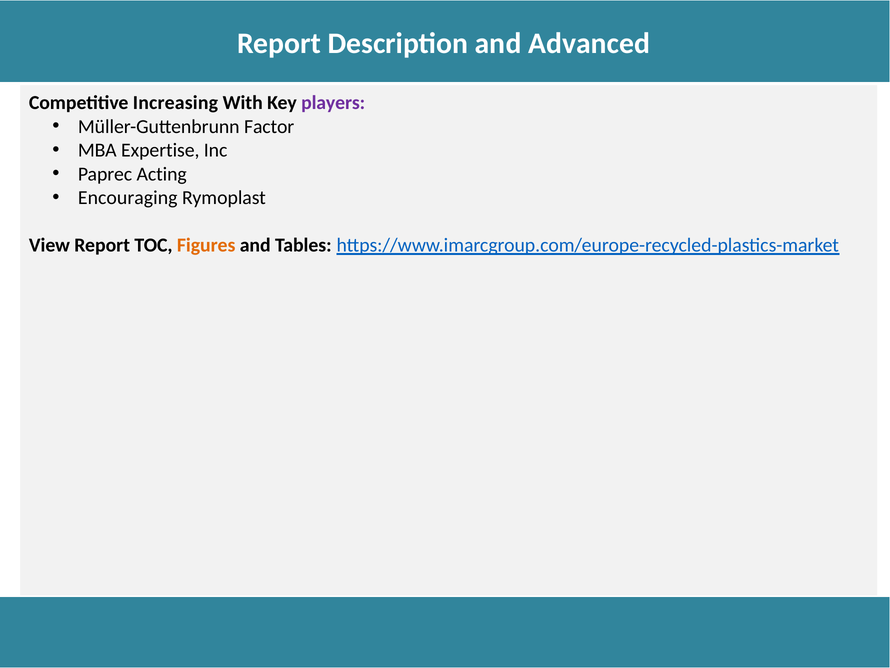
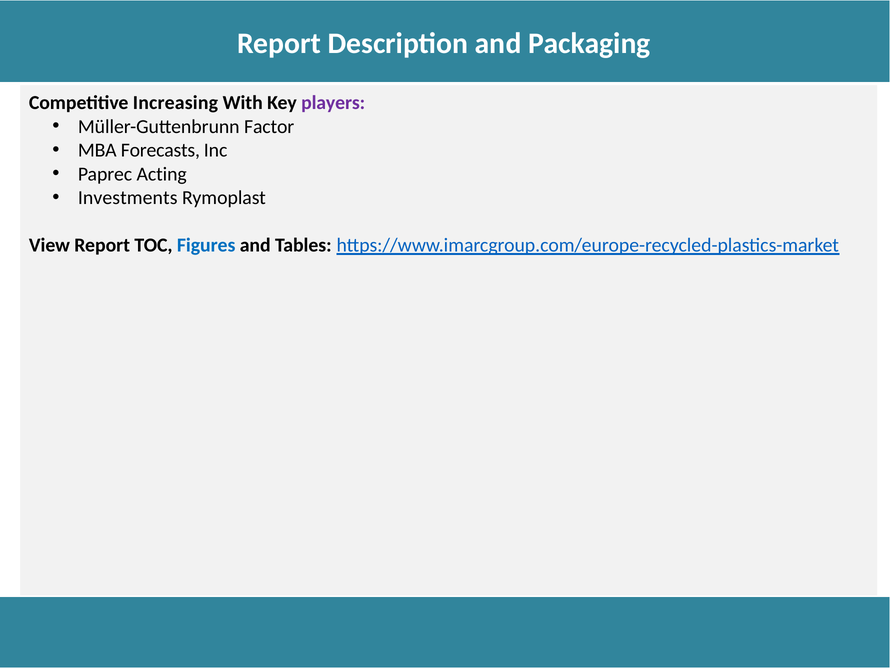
Advanced: Advanced -> Packaging
Expertise: Expertise -> Forecasts
Encouraging: Encouraging -> Investments
Figures colour: orange -> blue
